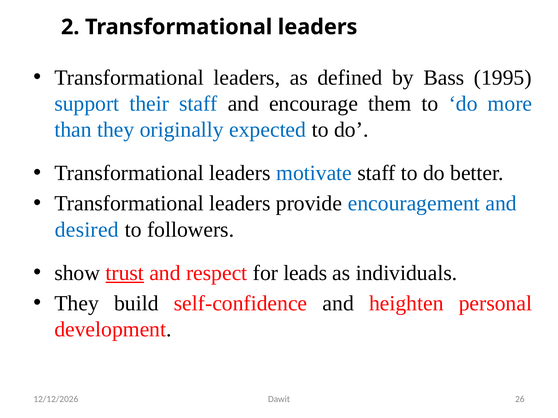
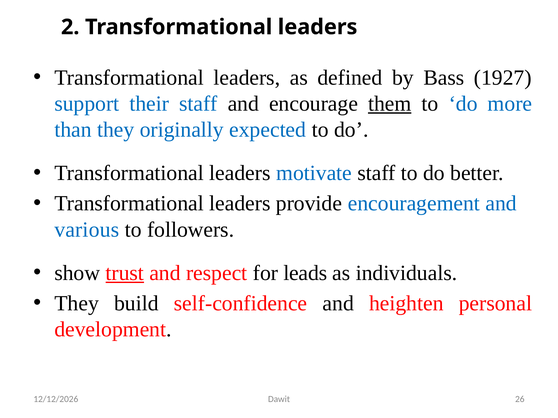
1995: 1995 -> 1927
them underline: none -> present
desired: desired -> various
